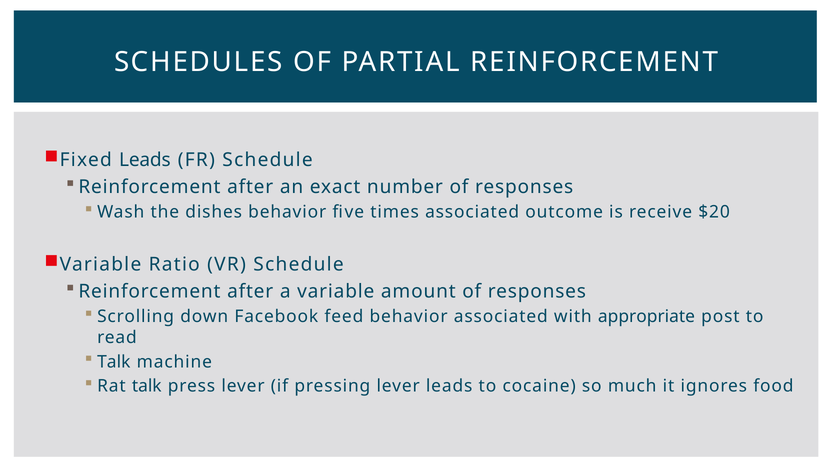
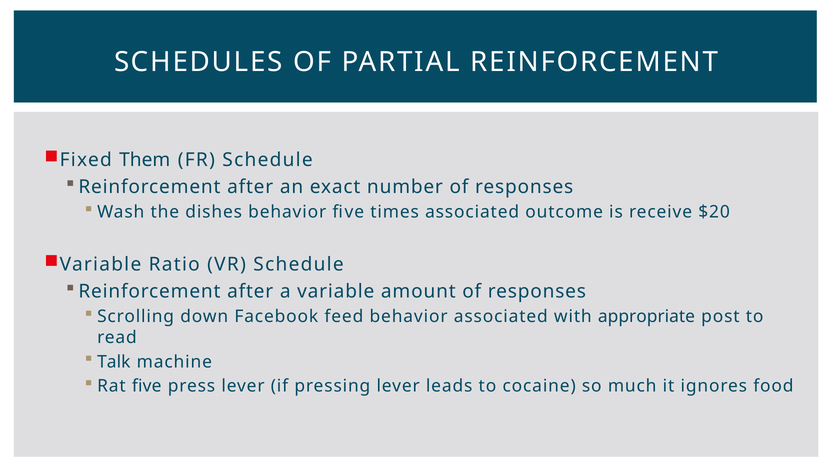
Fixed Leads: Leads -> Them
Rat talk: talk -> five
